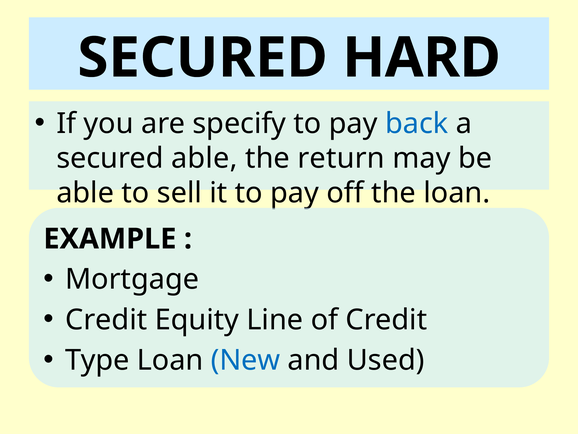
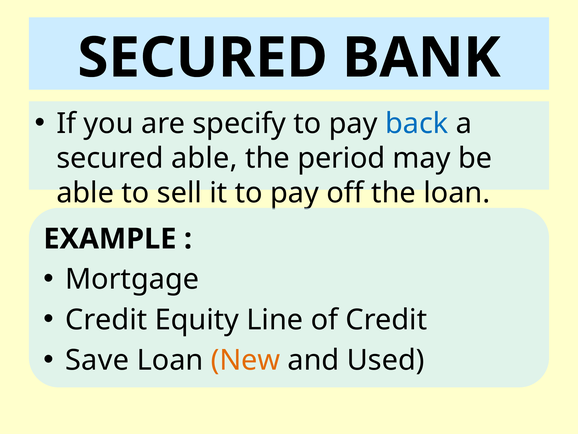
HARD: HARD -> BANK
return: return -> period
Type: Type -> Save
New colour: blue -> orange
